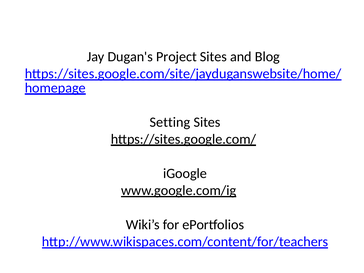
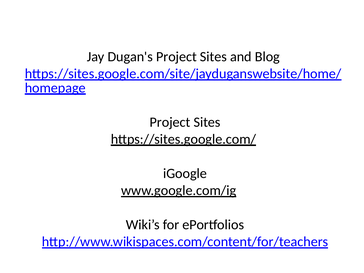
Setting at (170, 122): Setting -> Project
